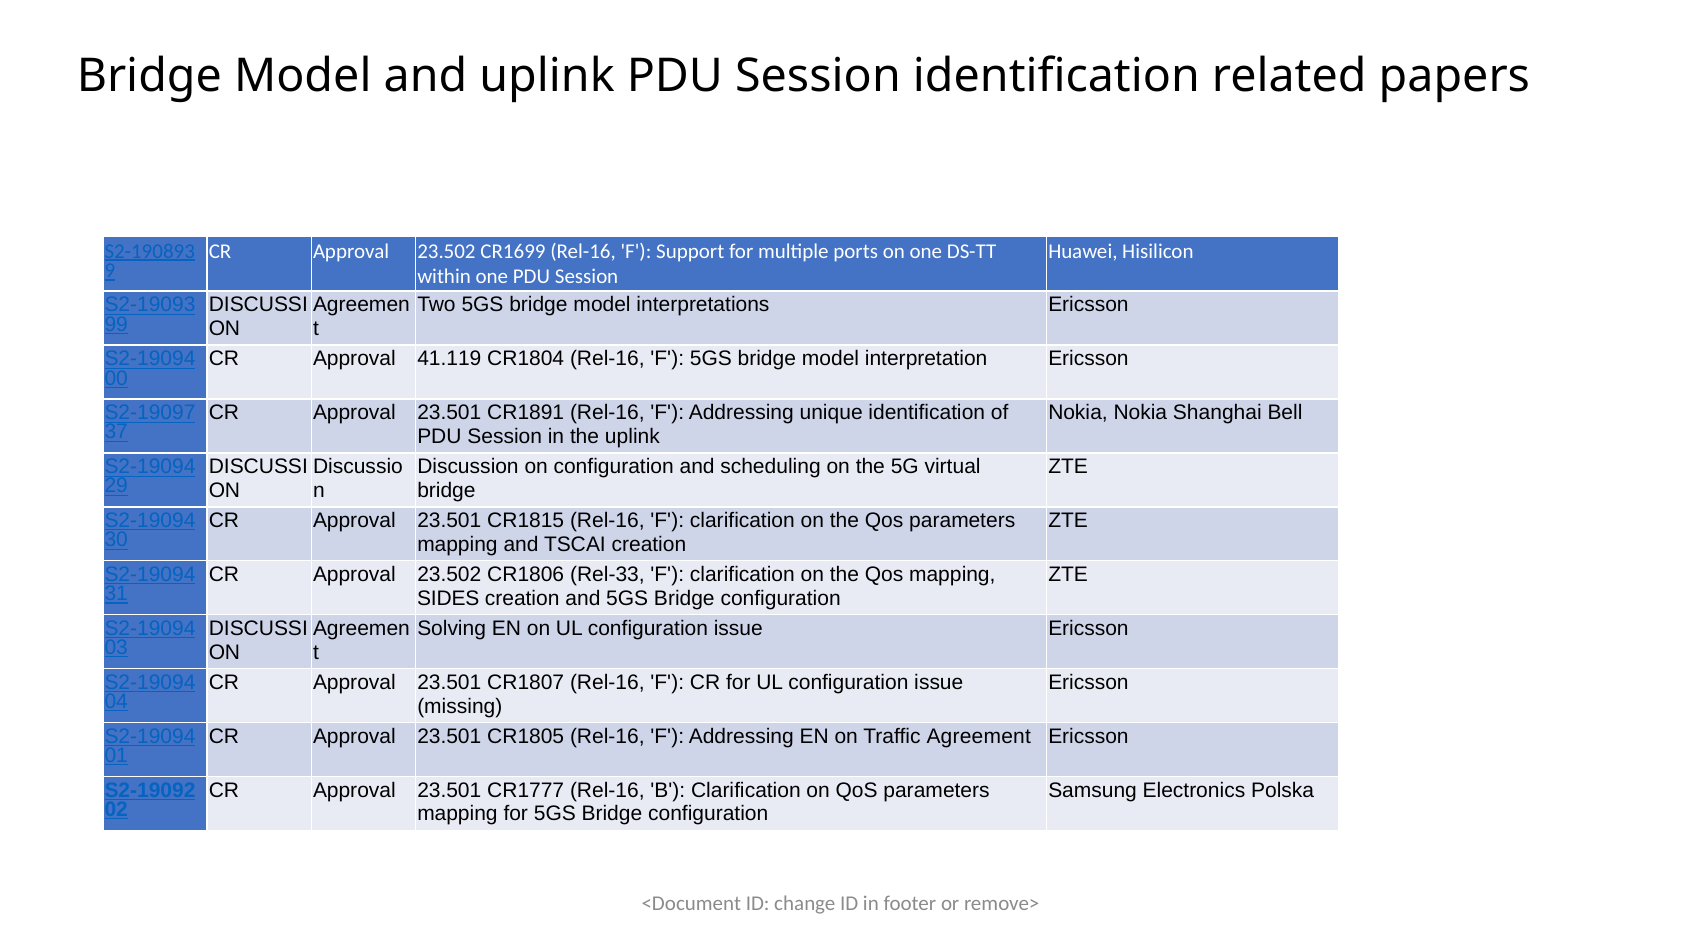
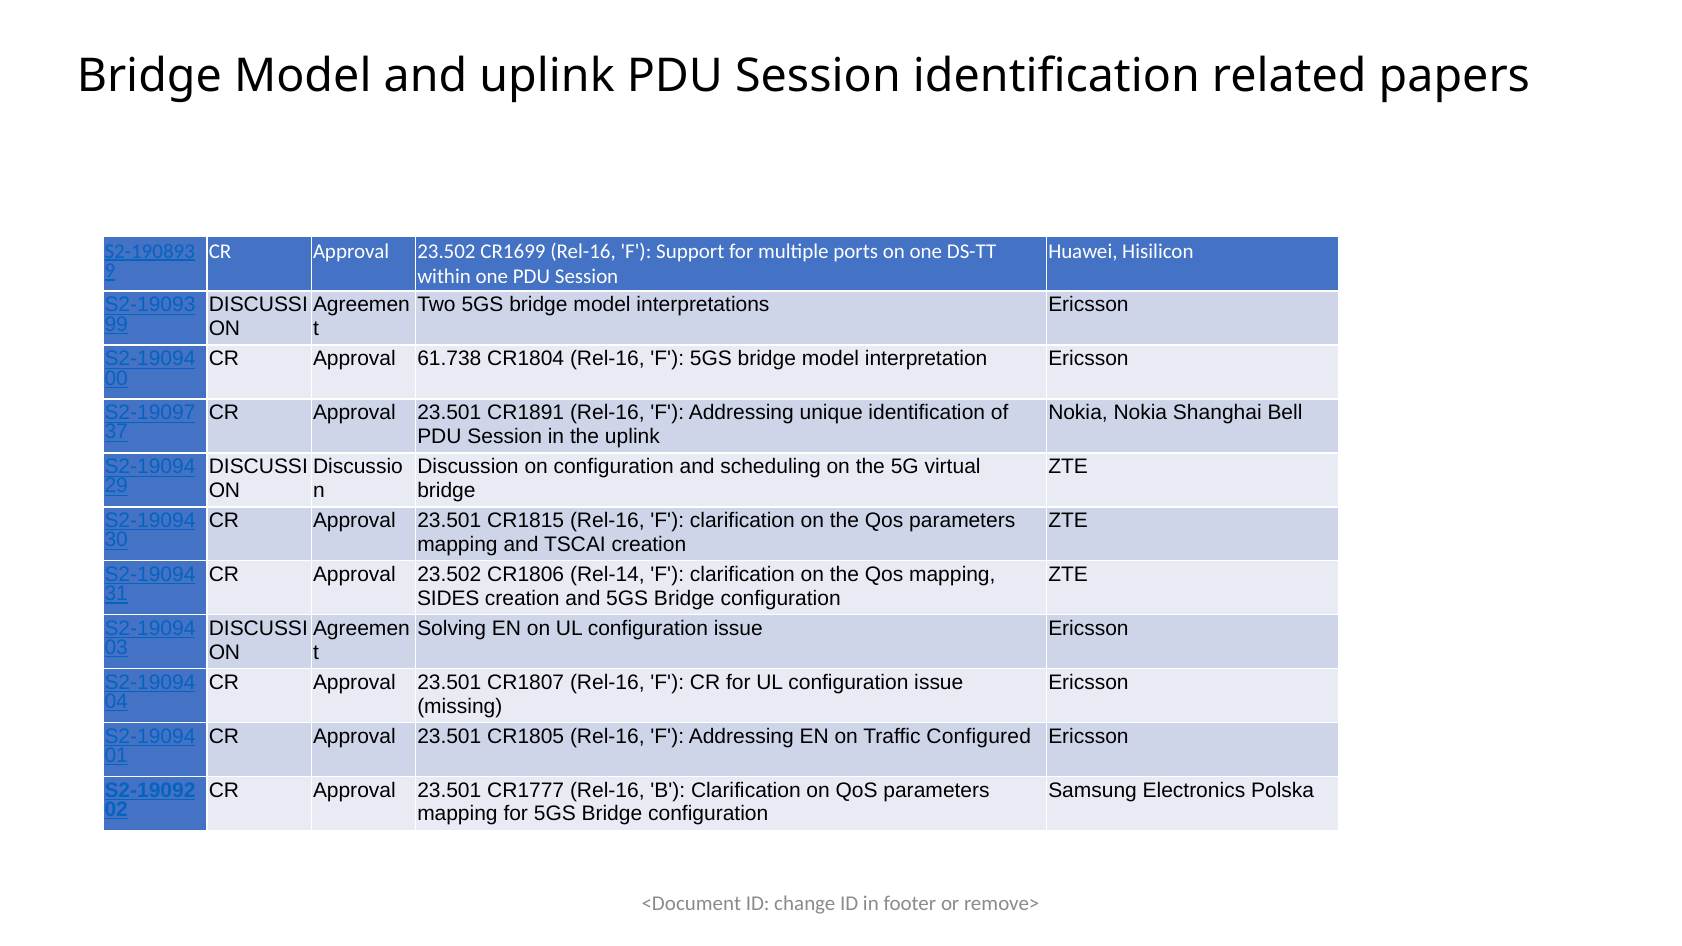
41.119: 41.119 -> 61.738
Rel-33: Rel-33 -> Rel-14
Agreement: Agreement -> Configured
